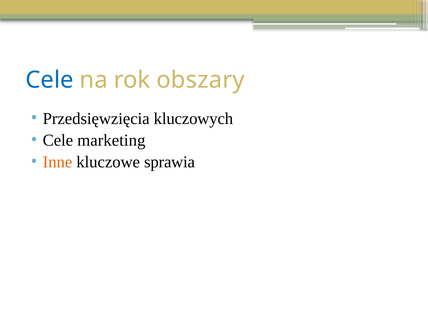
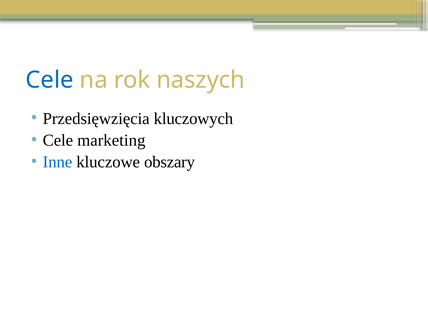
obszary: obszary -> naszych
Inne colour: orange -> blue
sprawia: sprawia -> obszary
